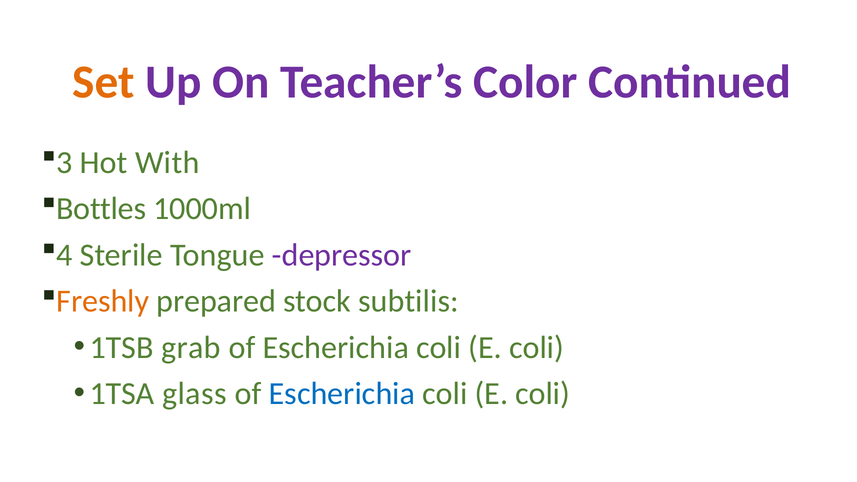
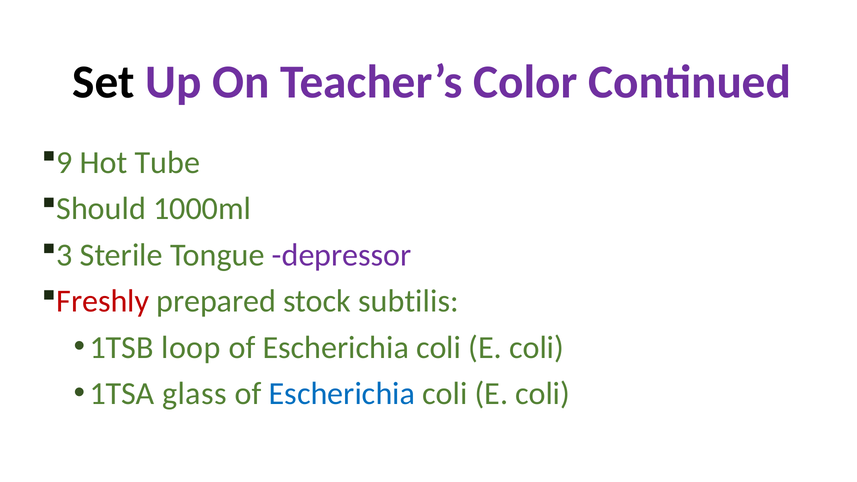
Set colour: orange -> black
3: 3 -> 9
With: With -> Tube
Bottles: Bottles -> Should
4: 4 -> 3
Freshly colour: orange -> red
grab: grab -> loop
